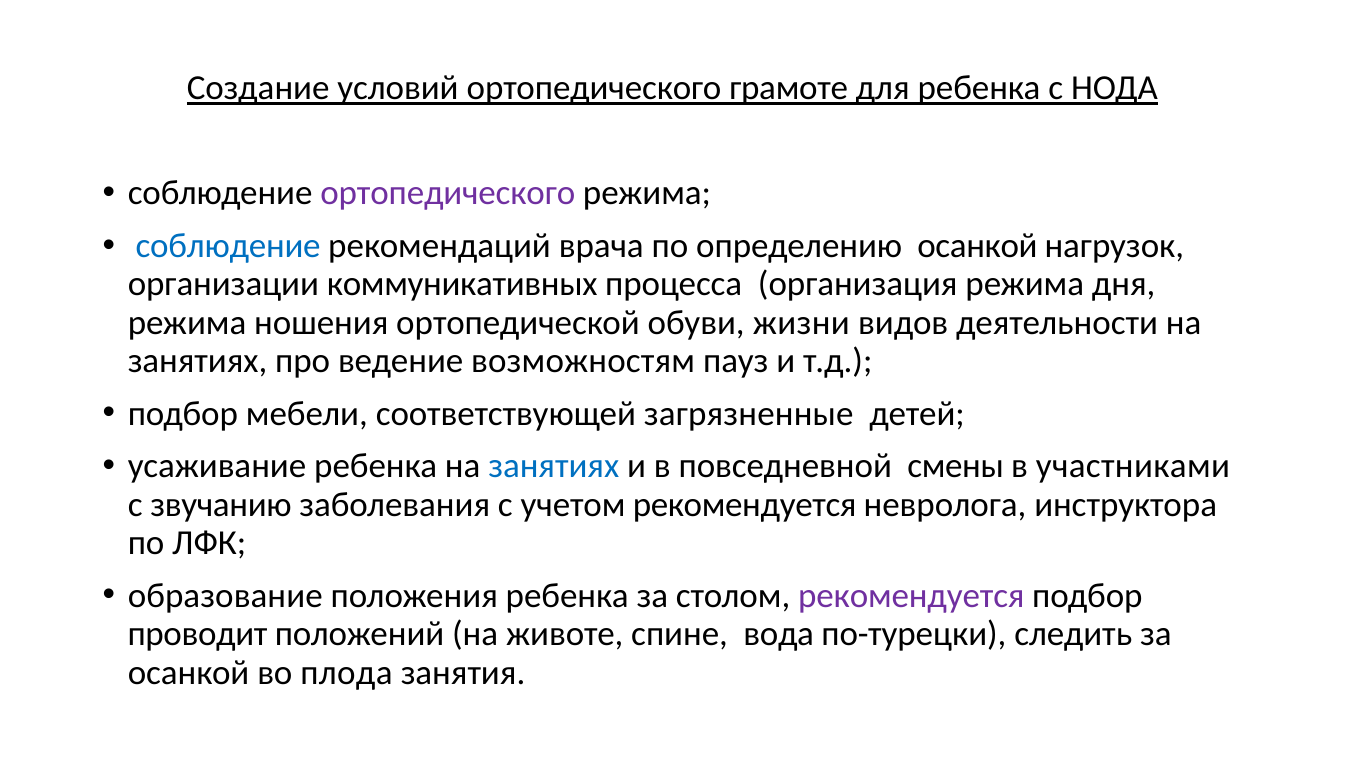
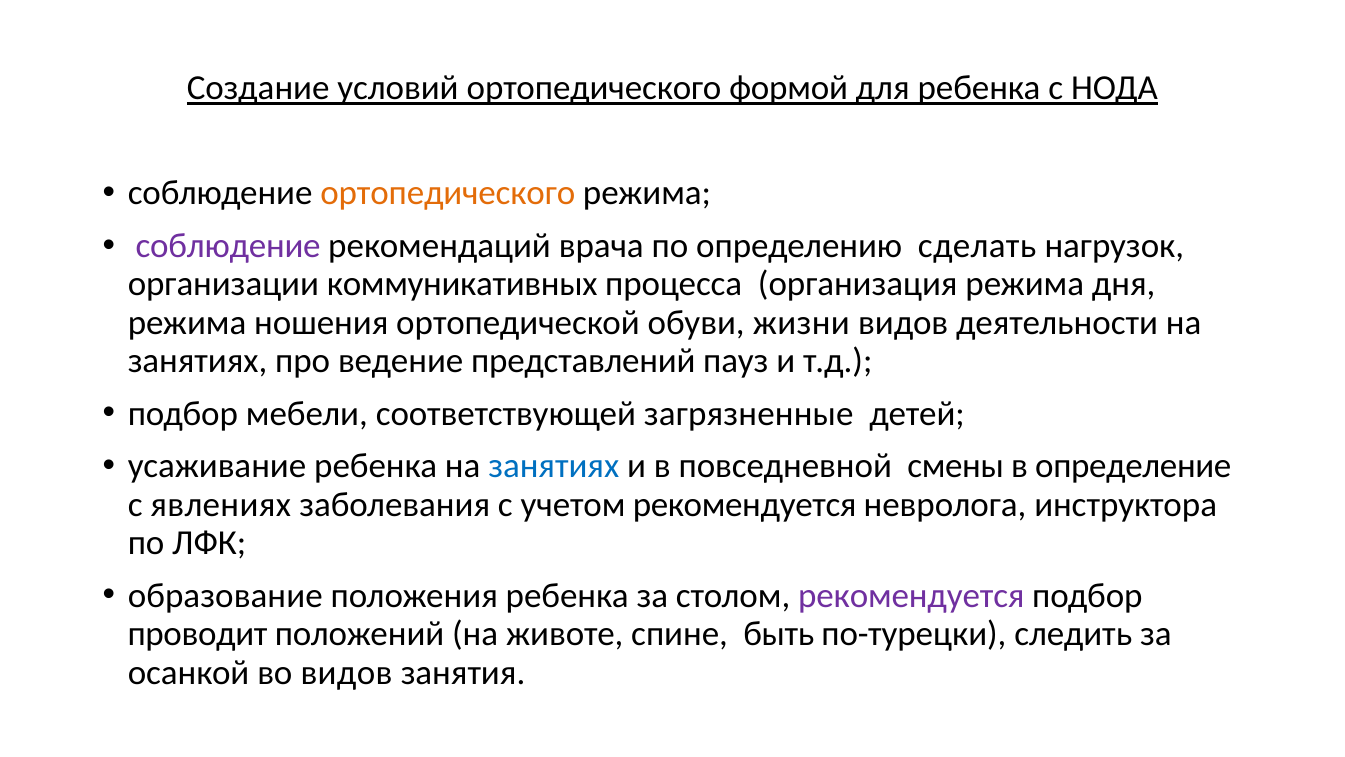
грамоте: грамоте -> формой
ортопедического at (448, 193) colour: purple -> orange
соблюдение at (228, 246) colour: blue -> purple
определению осанкой: осанкой -> сделать
возможностям: возможностям -> представлений
участниками: участниками -> определение
звучанию: звучанию -> явлениях
вода: вода -> быть
во плода: плода -> видов
